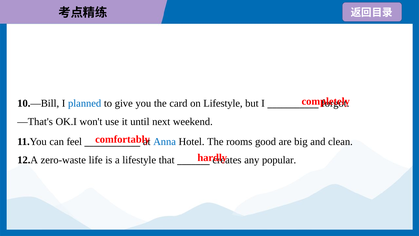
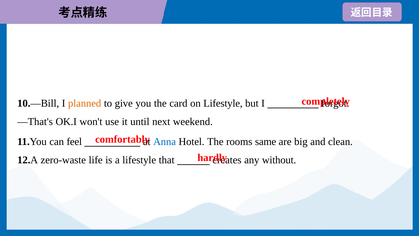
planned colour: blue -> orange
good: good -> same
popular: popular -> without
